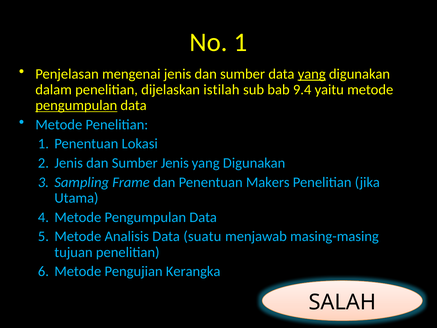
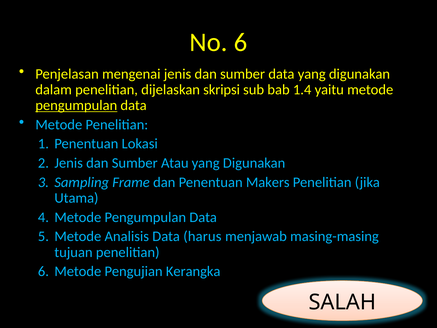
No 1: 1 -> 6
yang at (312, 74) underline: present -> none
istilah: istilah -> skripsi
9.4: 9.4 -> 1.4
Sumber Jenis: Jenis -> Atau
suatu: suatu -> harus
